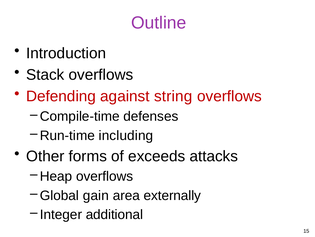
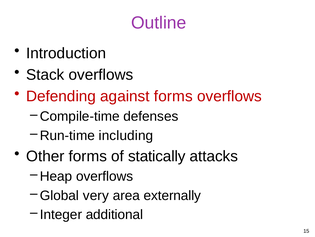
against string: string -> forms
exceeds: exceeds -> statically
gain: gain -> very
